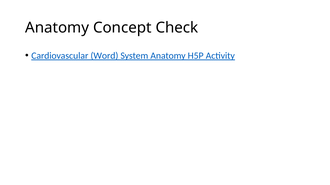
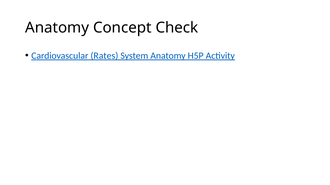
Word: Word -> Rates
